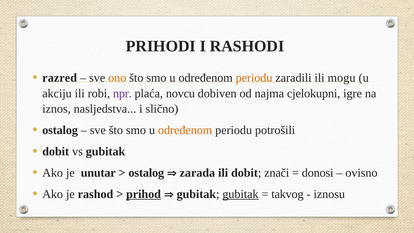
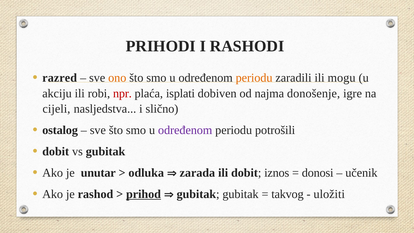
npr colour: purple -> red
novcu: novcu -> isplati
cjelokupni: cjelokupni -> donošenje
iznos: iznos -> cijeli
određenom at (185, 130) colour: orange -> purple
ostalog at (146, 173): ostalog -> odluka
znači: znači -> iznos
ovisno: ovisno -> učenik
gubitak at (241, 194) underline: present -> none
iznosu: iznosu -> uložiti
